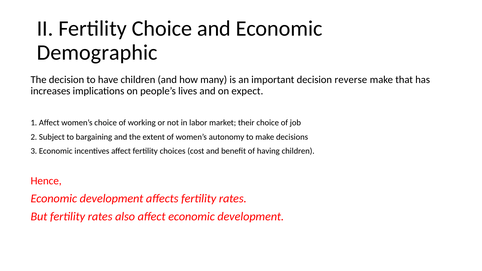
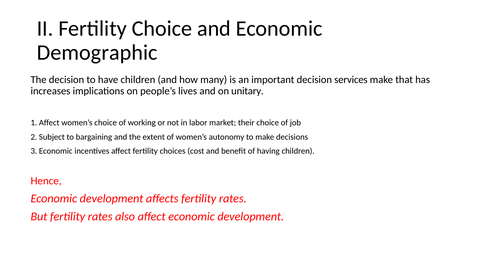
reverse: reverse -> services
expect: expect -> unitary
